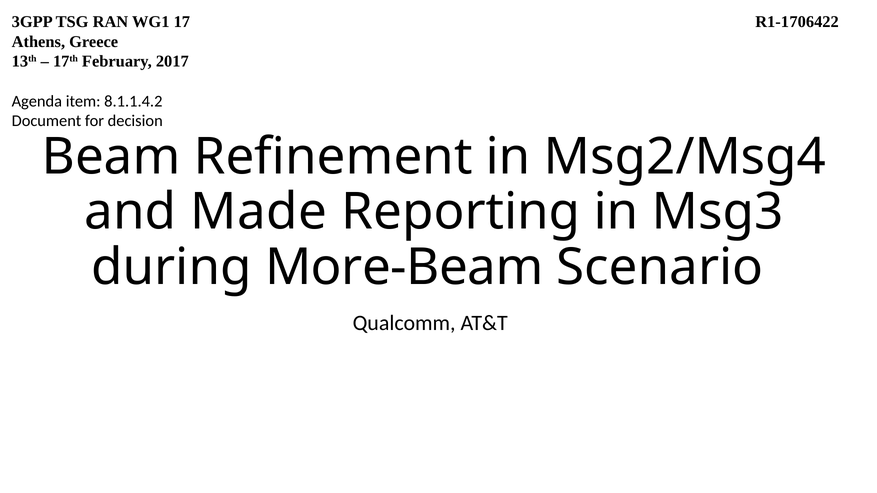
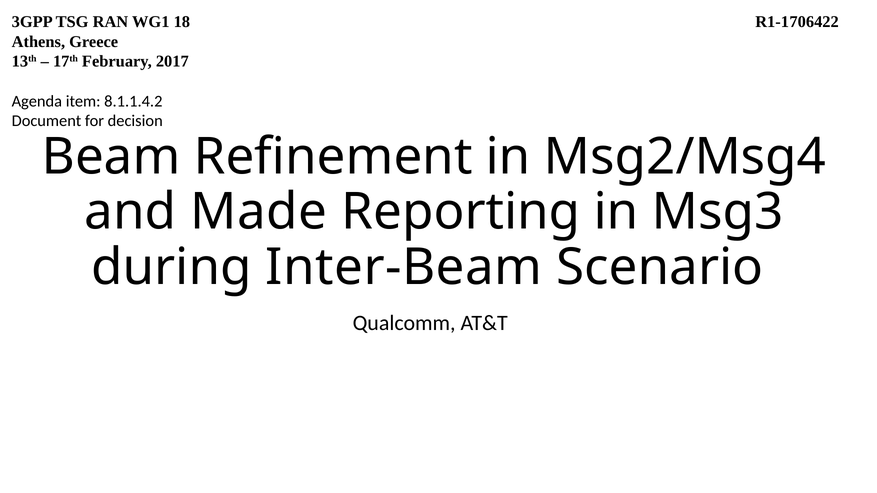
17: 17 -> 18
More-Beam: More-Beam -> Inter-Beam
